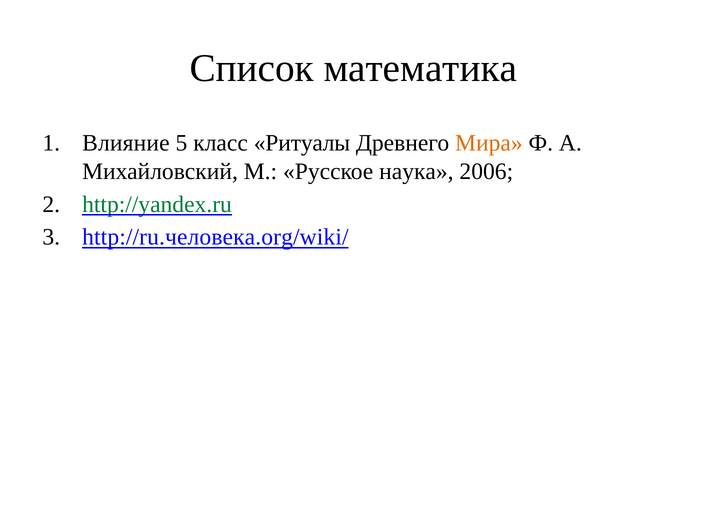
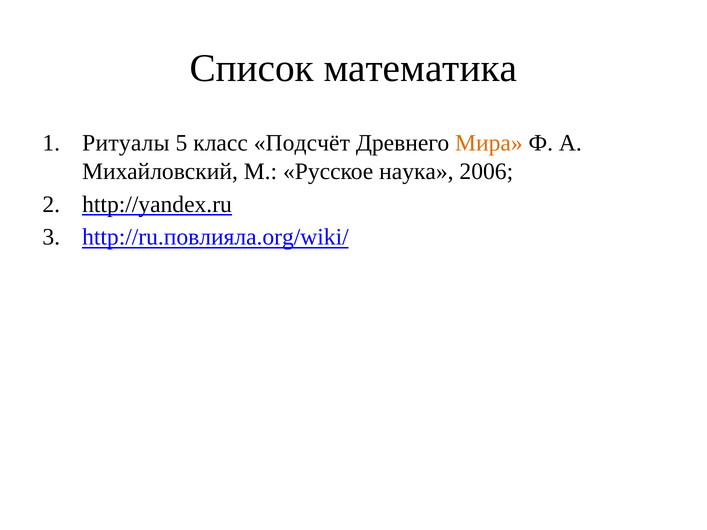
Влияние: Влияние -> Ритуалы
Ритуалы: Ритуалы -> Подсчёт
http://yandex.ru colour: green -> black
http://ru.человека.org/wiki/: http://ru.человека.org/wiki/ -> http://ru.повлияла.org/wiki/
